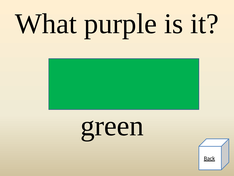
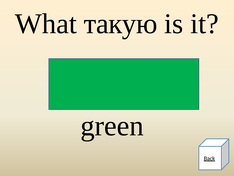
purple: purple -> такую
